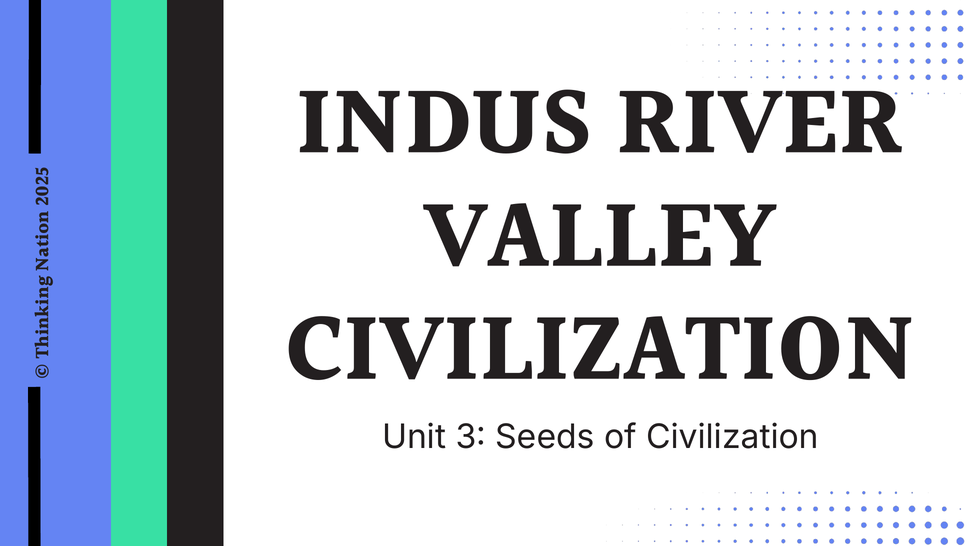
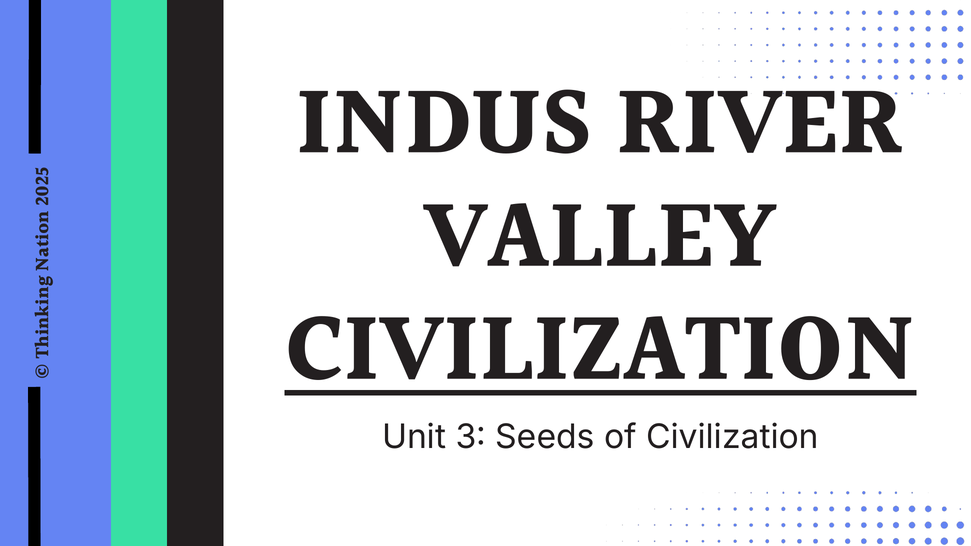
CIVILIZATION at (601, 352) underline: none -> present
